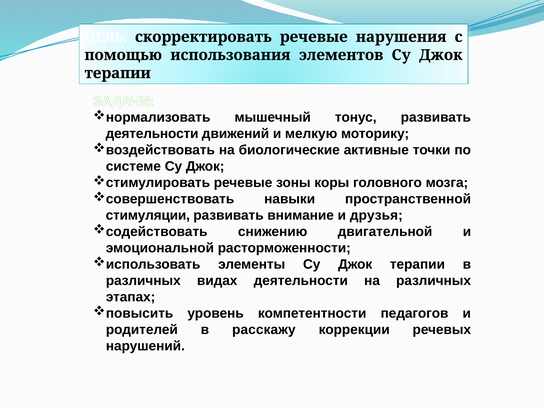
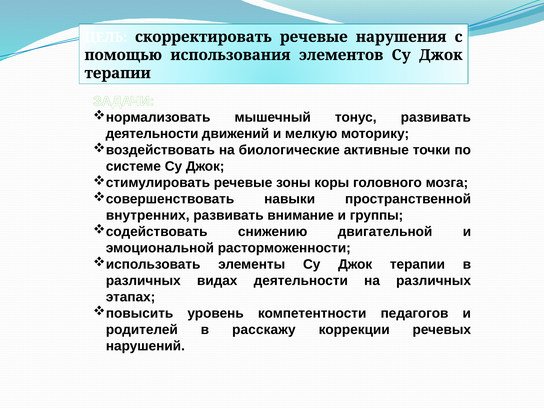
стимуляции: стимуляции -> внутренних
друзья: друзья -> группы
